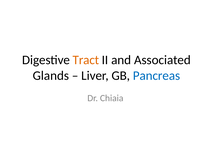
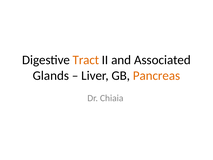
Pancreas colour: blue -> orange
